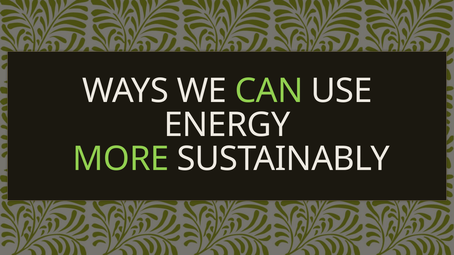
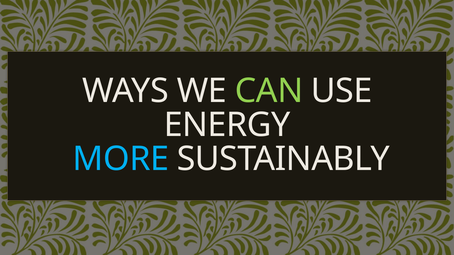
MORE colour: light green -> light blue
